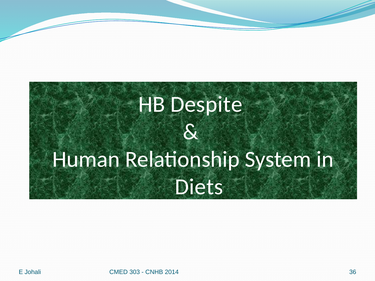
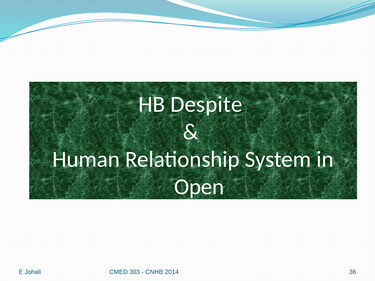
Diets: Diets -> Open
